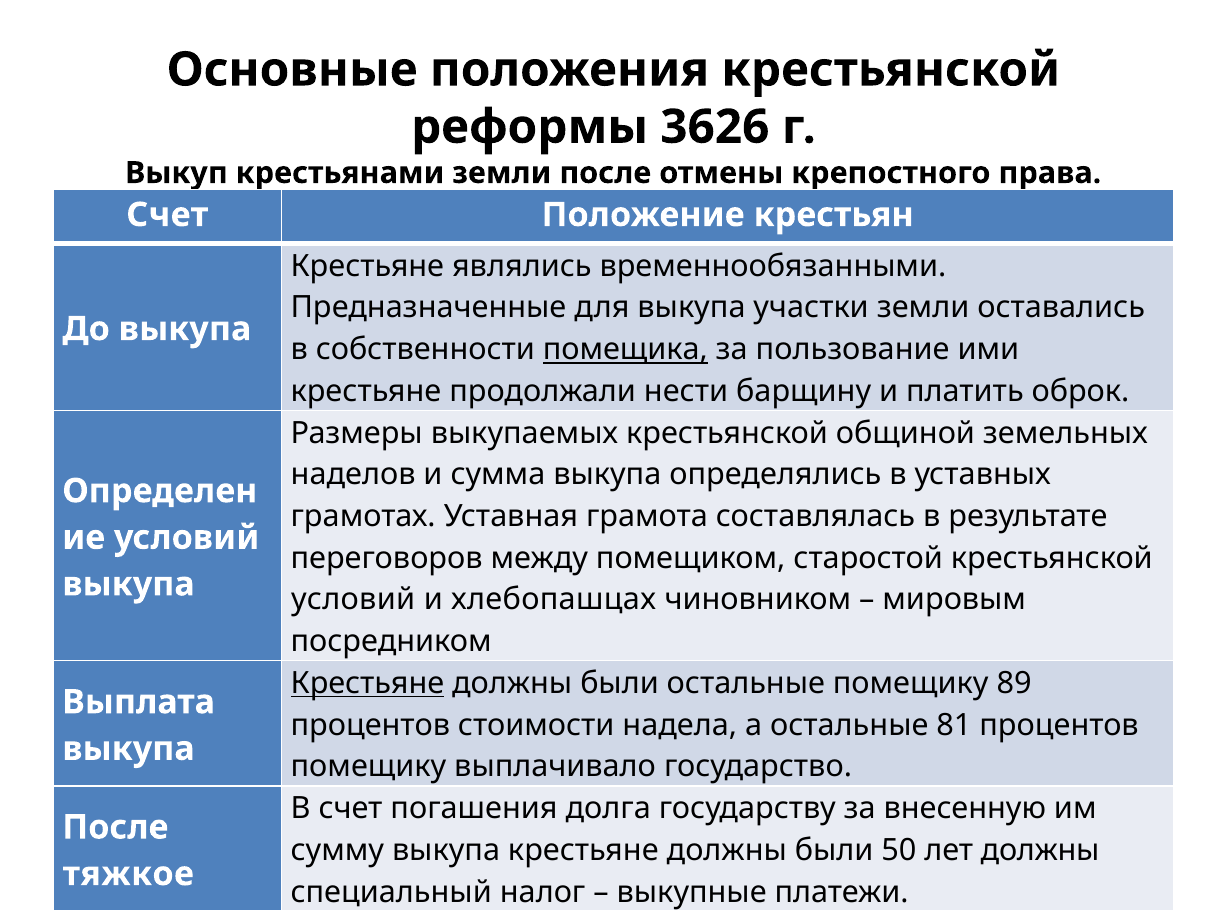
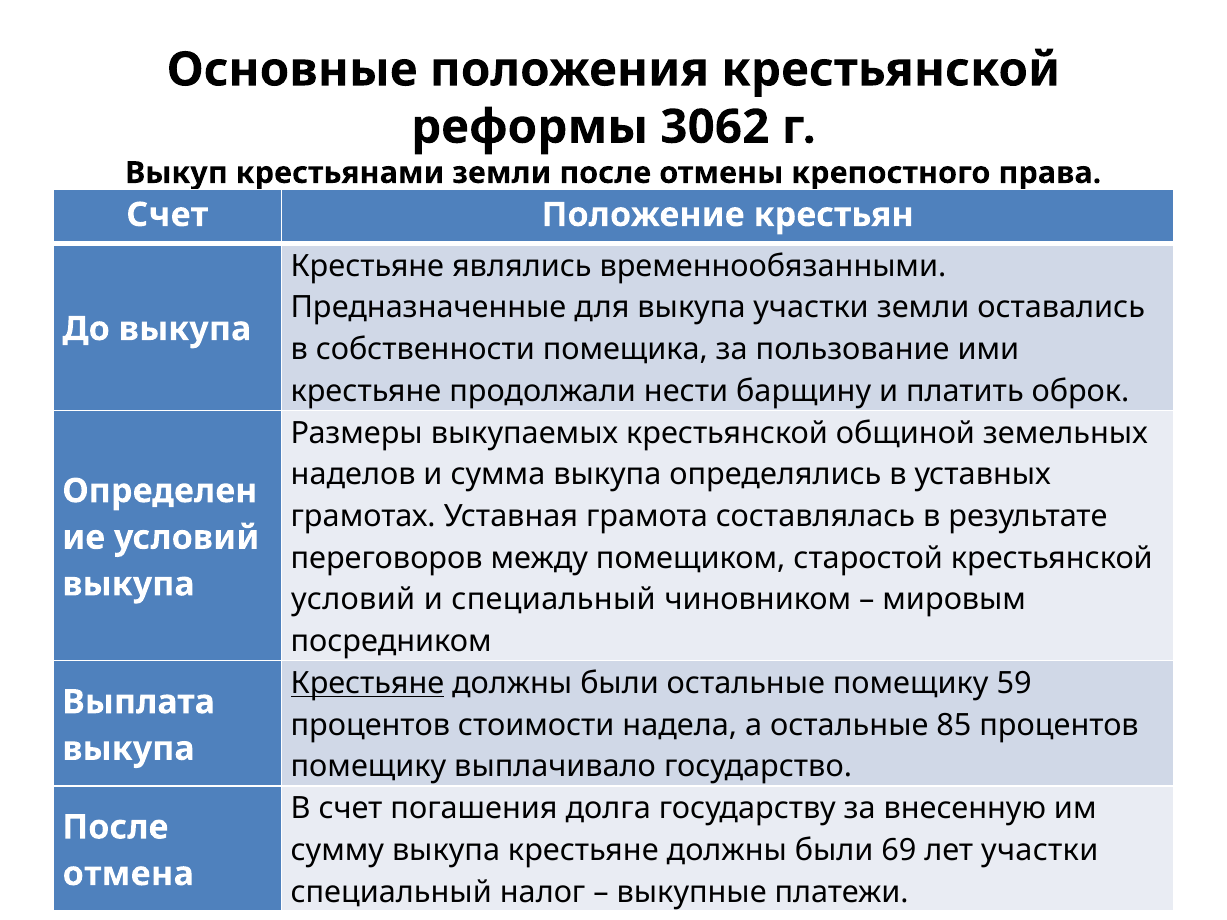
3626: 3626 -> 3062
помещика underline: present -> none
и хлебопашцах: хлебопашцах -> специальный
89: 89 -> 59
81: 81 -> 85
50: 50 -> 69
лет должны: должны -> участки
тяжкое: тяжкое -> отмена
